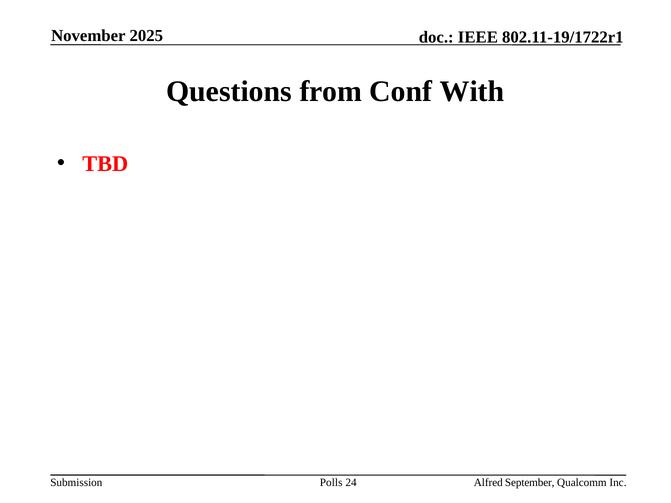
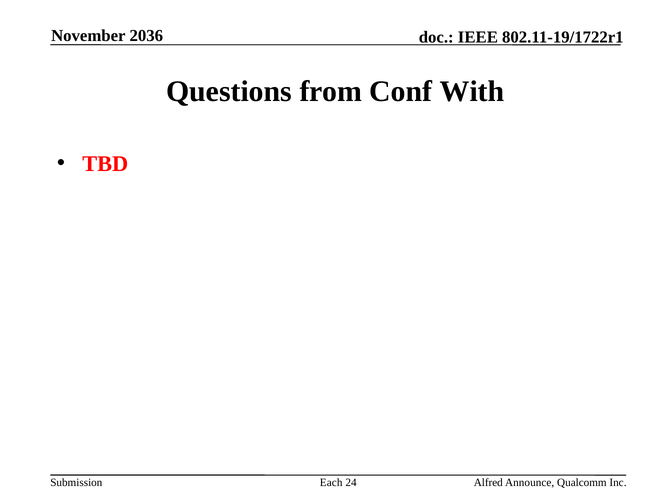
2025: 2025 -> 2036
Polls: Polls -> Each
September: September -> Announce
